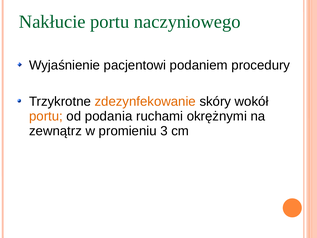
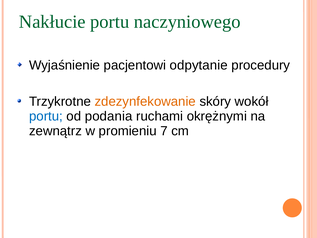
podaniem: podaniem -> odpytanie
portu at (46, 116) colour: orange -> blue
3: 3 -> 7
